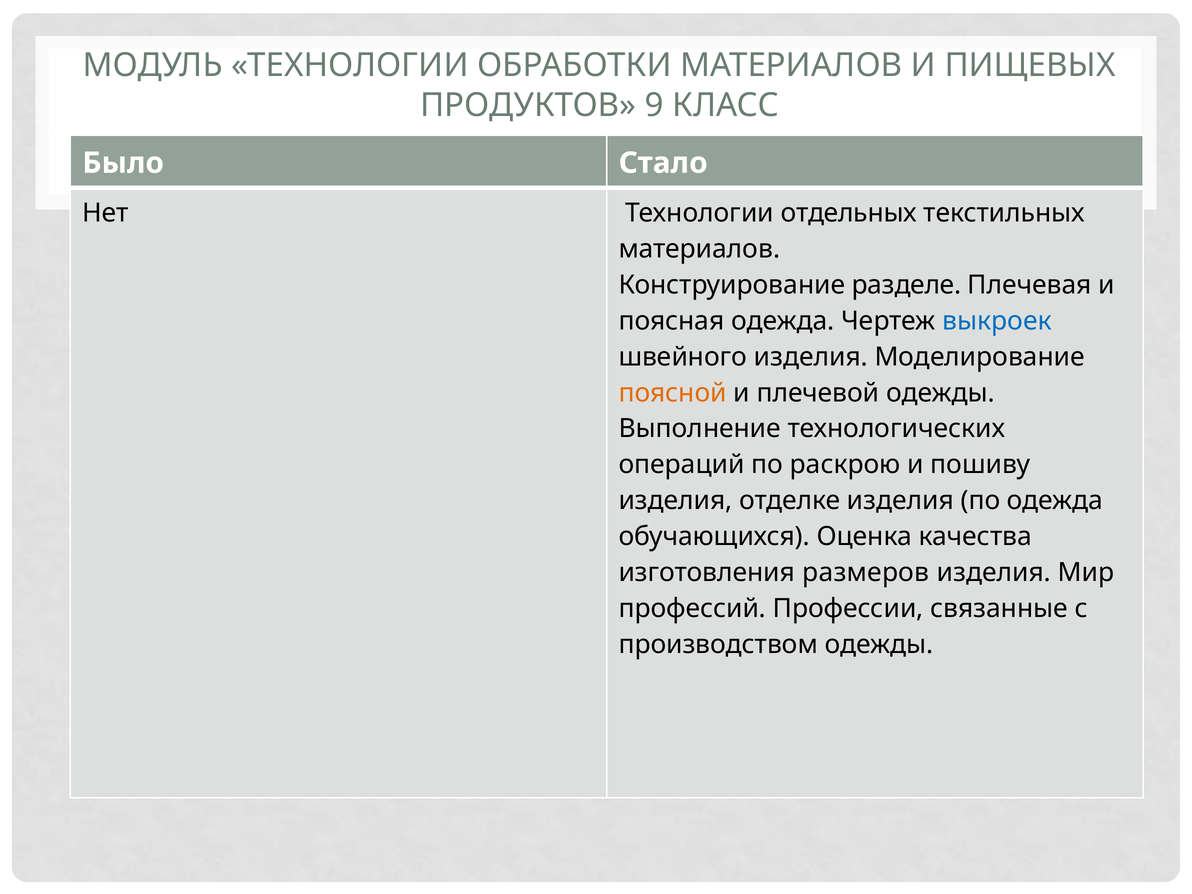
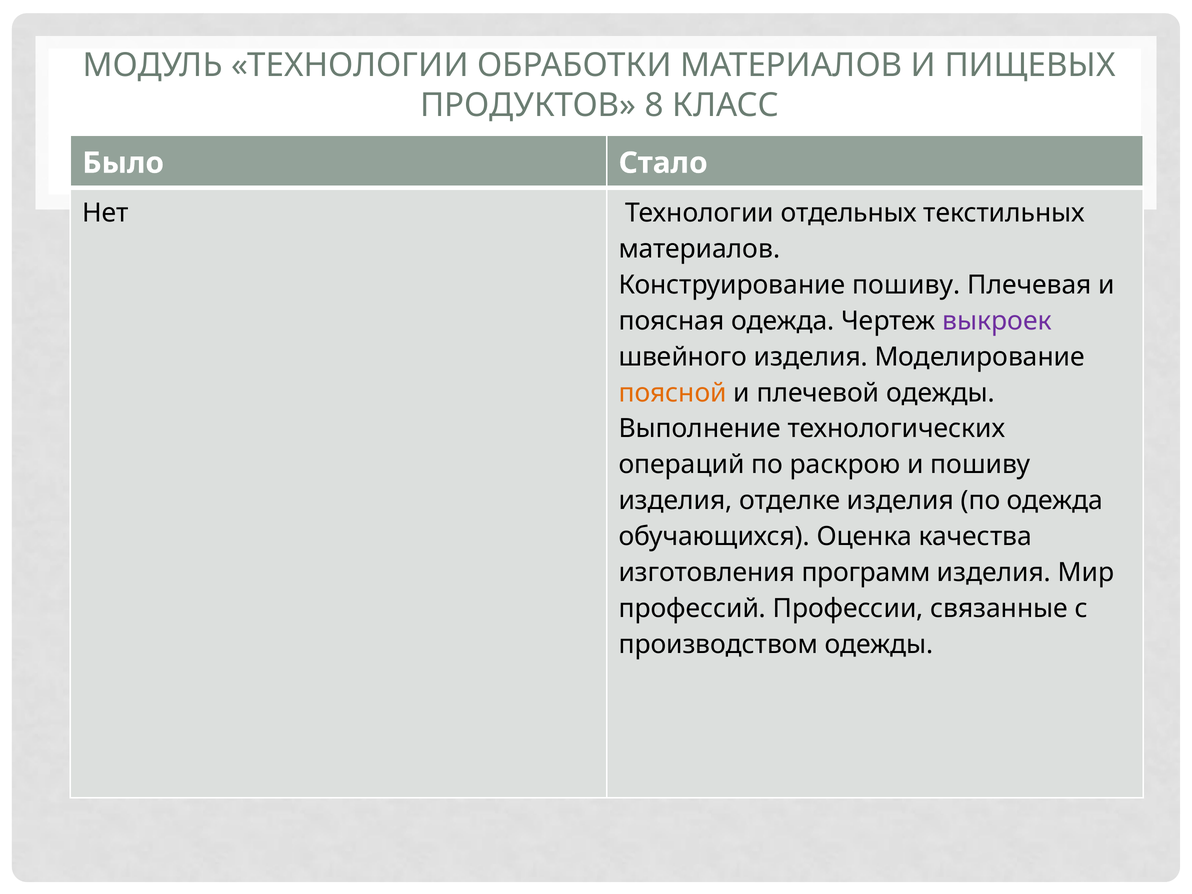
9: 9 -> 8
Конструирование разделе: разделе -> пошиву
выкроек colour: blue -> purple
размеров: размеров -> программ
